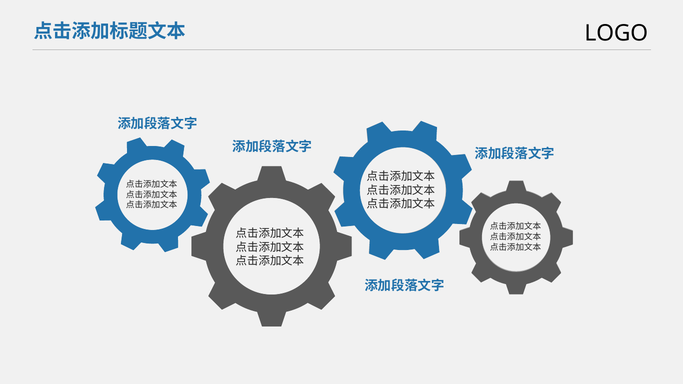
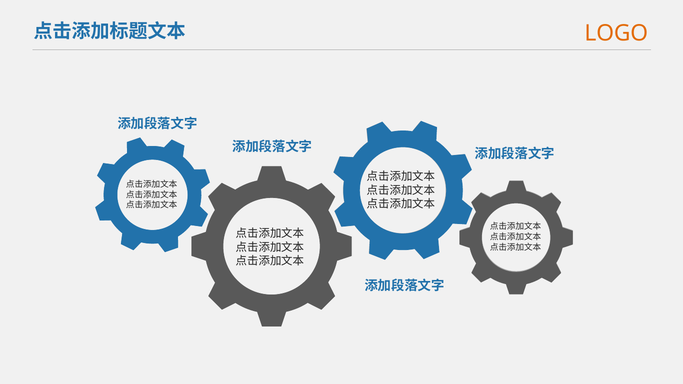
LOGO colour: black -> orange
